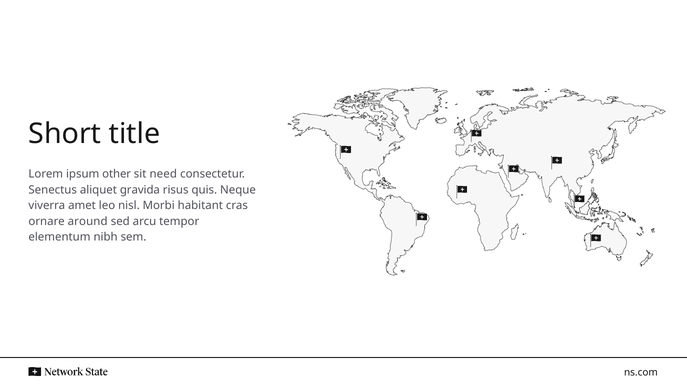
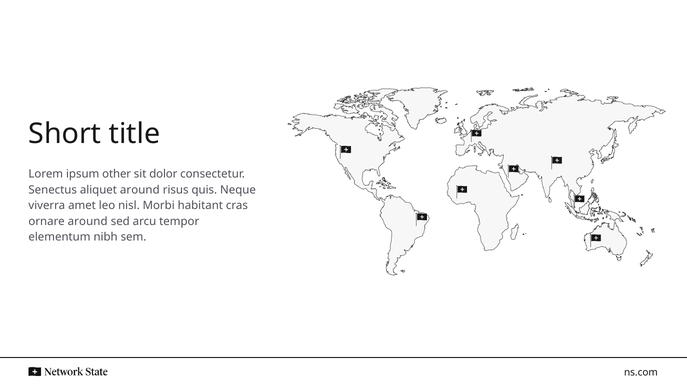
need: need -> dolor
aliquet gravida: gravida -> around
